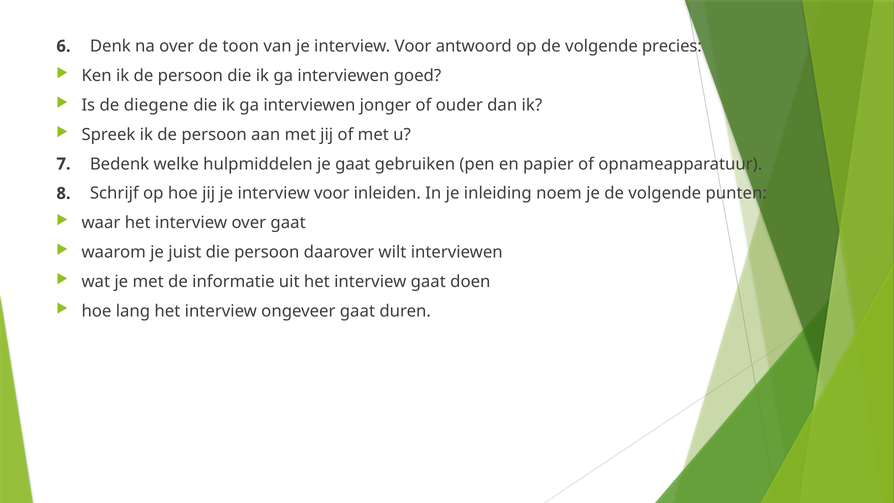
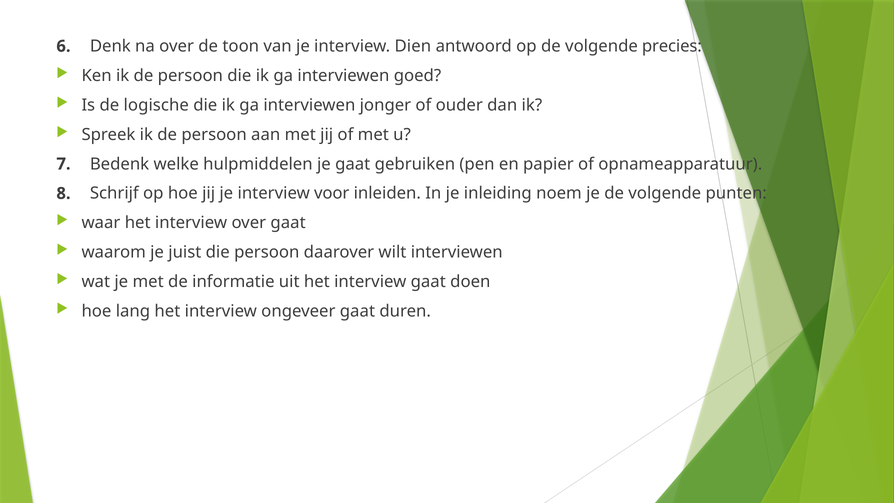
van je interview Voor: Voor -> Dien
diegene: diegene -> logische
